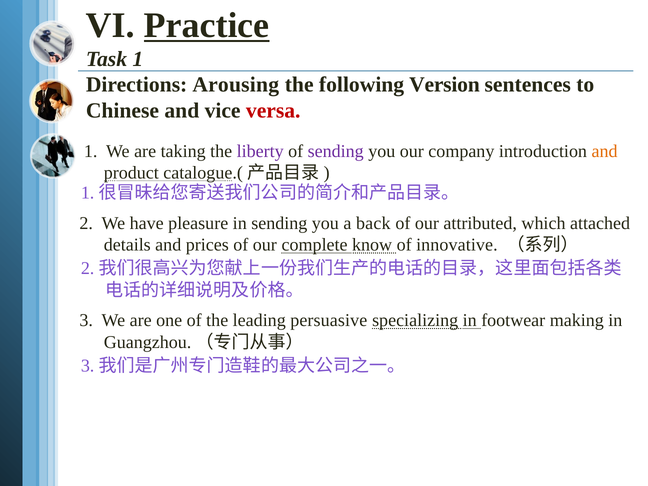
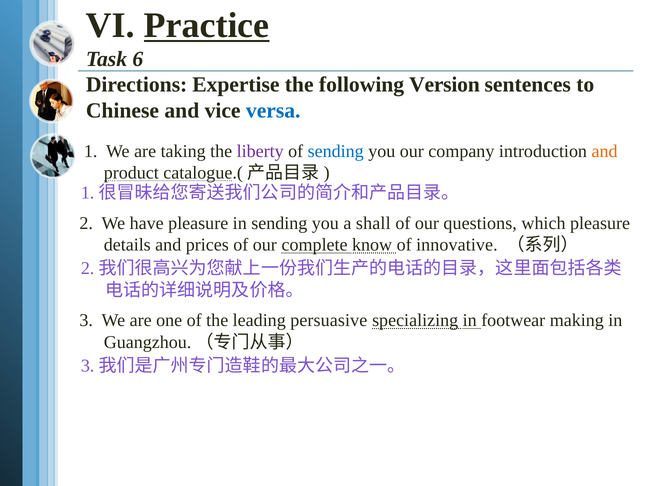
Task 1: 1 -> 6
Arousing: Arousing -> Expertise
versa colour: red -> blue
sending at (336, 151) colour: purple -> blue
back: back -> shall
attributed: attributed -> questions
which attached: attached -> pleasure
